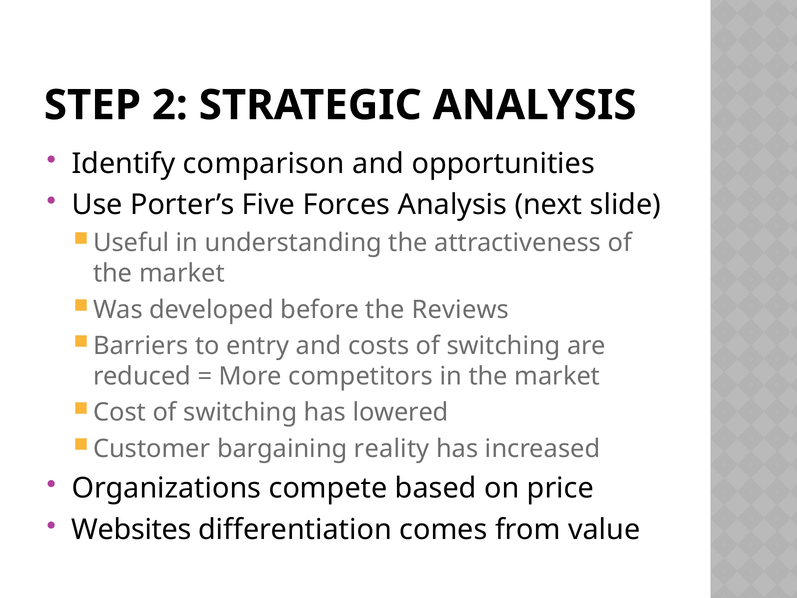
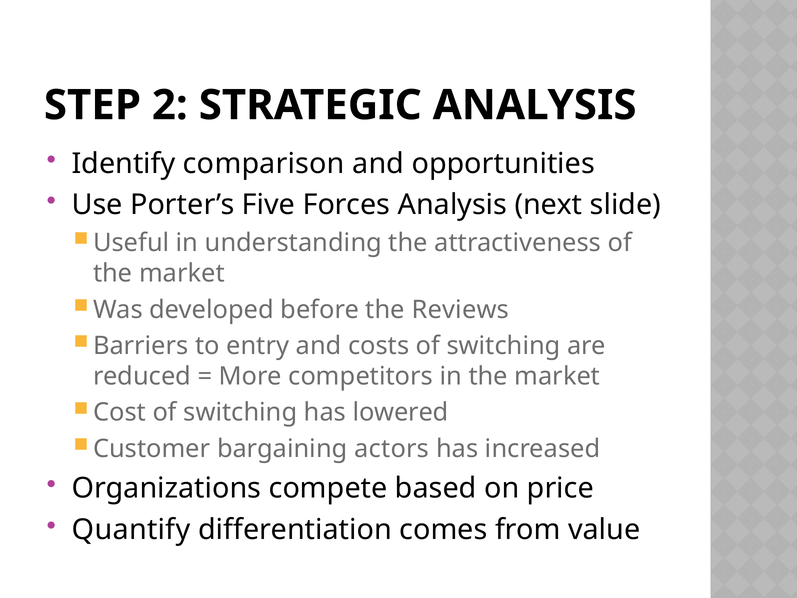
reality: reality -> actors
Websites: Websites -> Quantify
